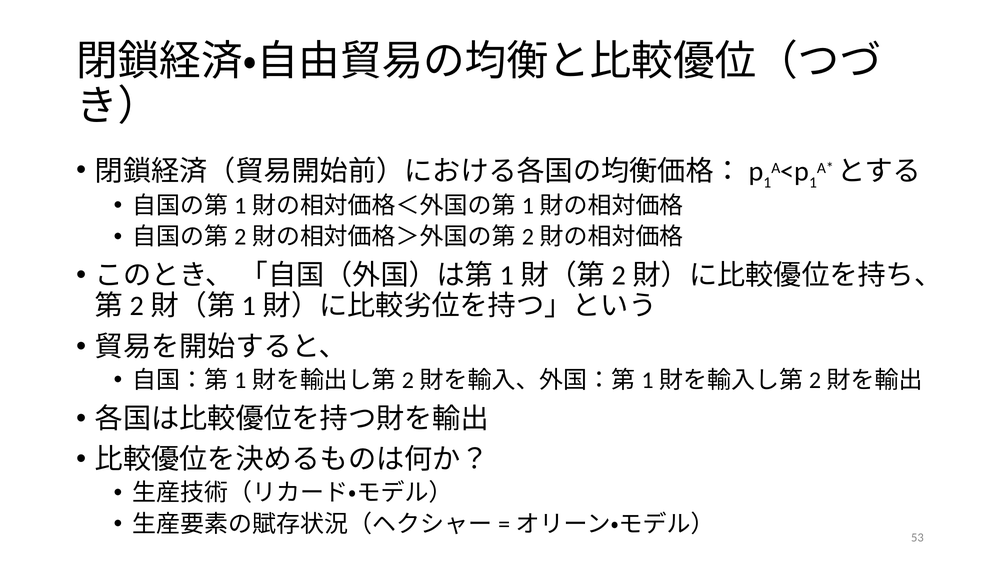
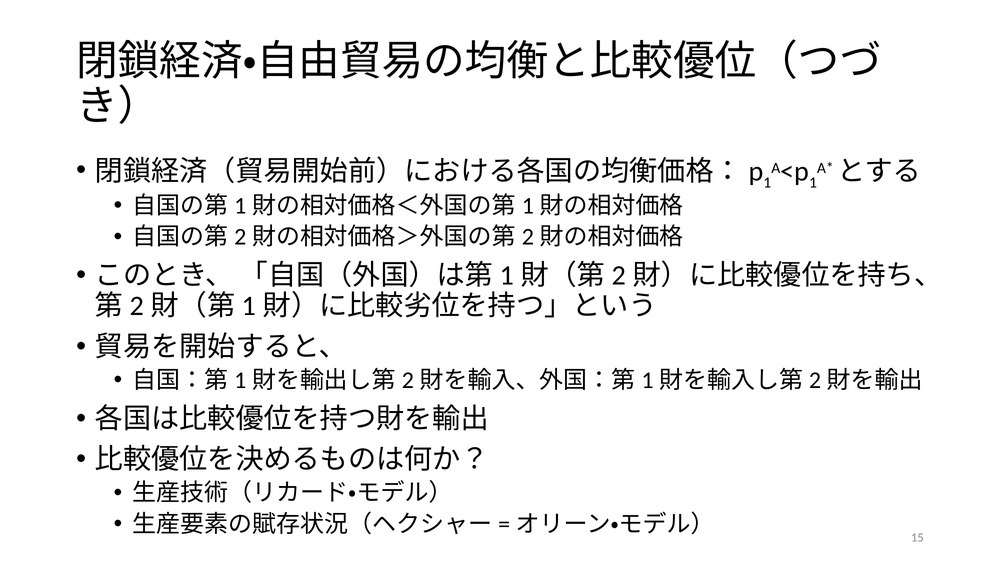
53: 53 -> 15
